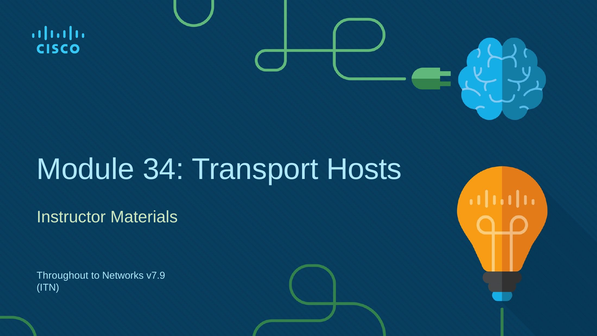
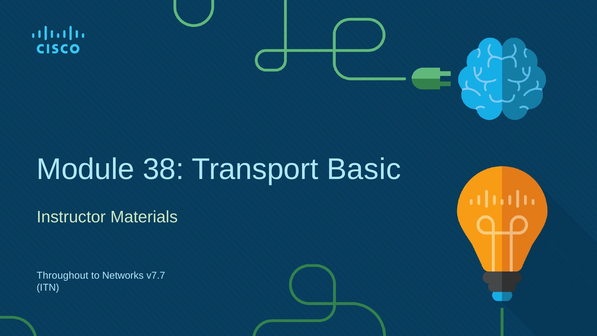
34: 34 -> 38
Hosts: Hosts -> Basic
v7.9: v7.9 -> v7.7
